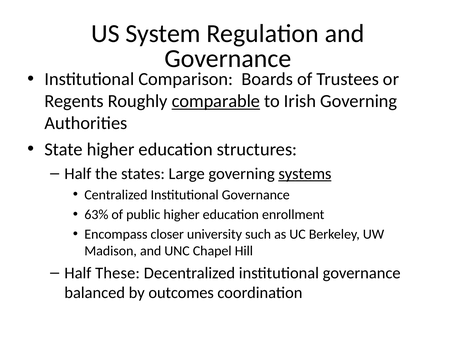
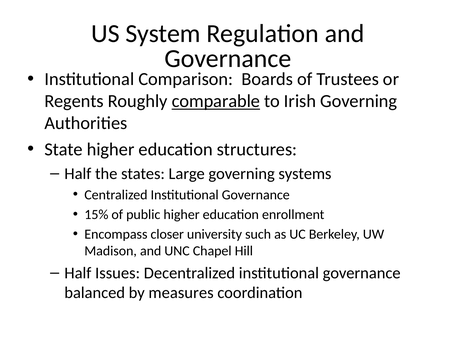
systems underline: present -> none
63%: 63% -> 15%
These: These -> Issues
outcomes: outcomes -> measures
